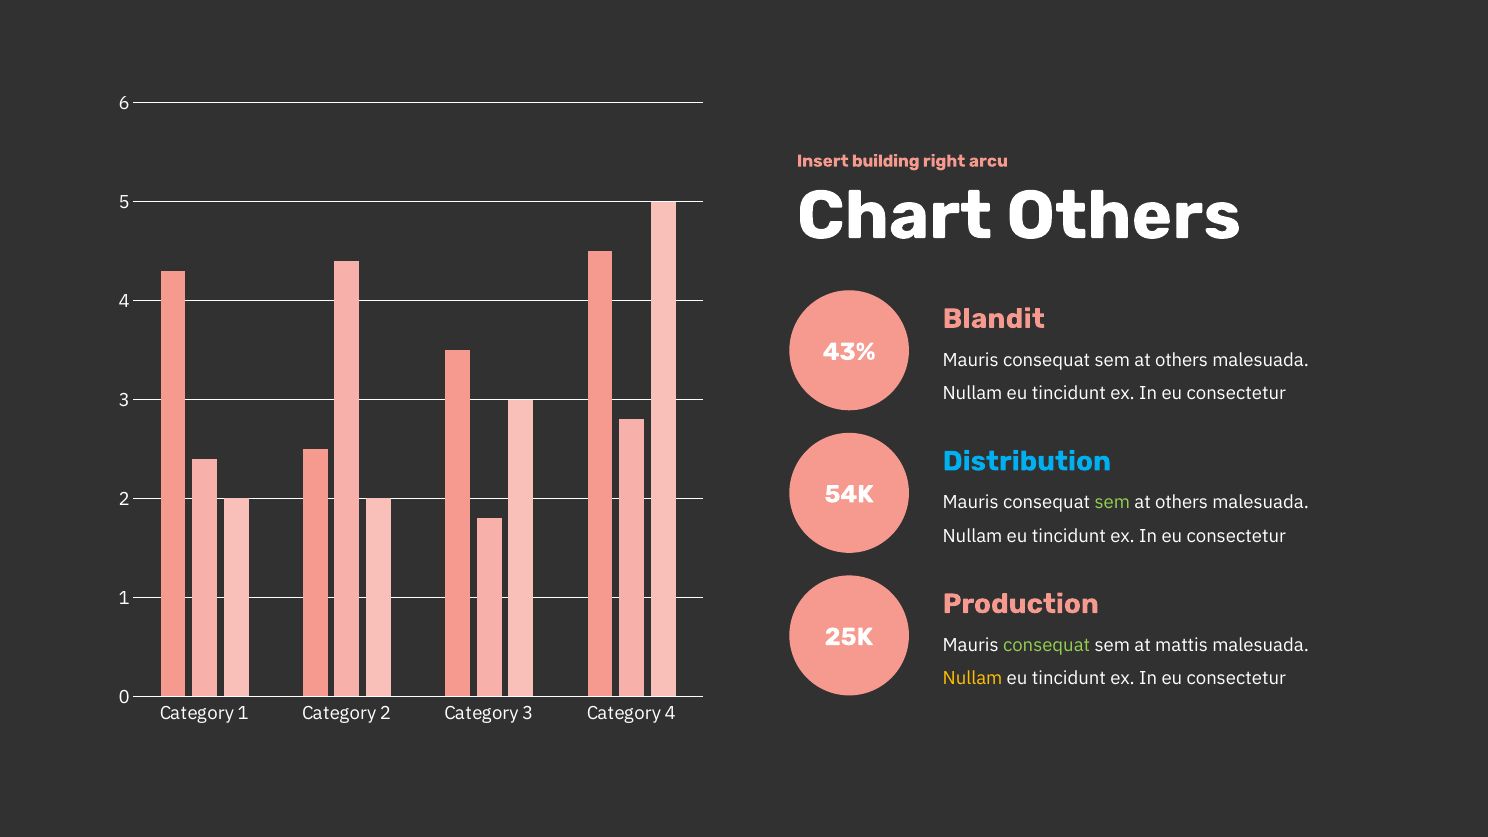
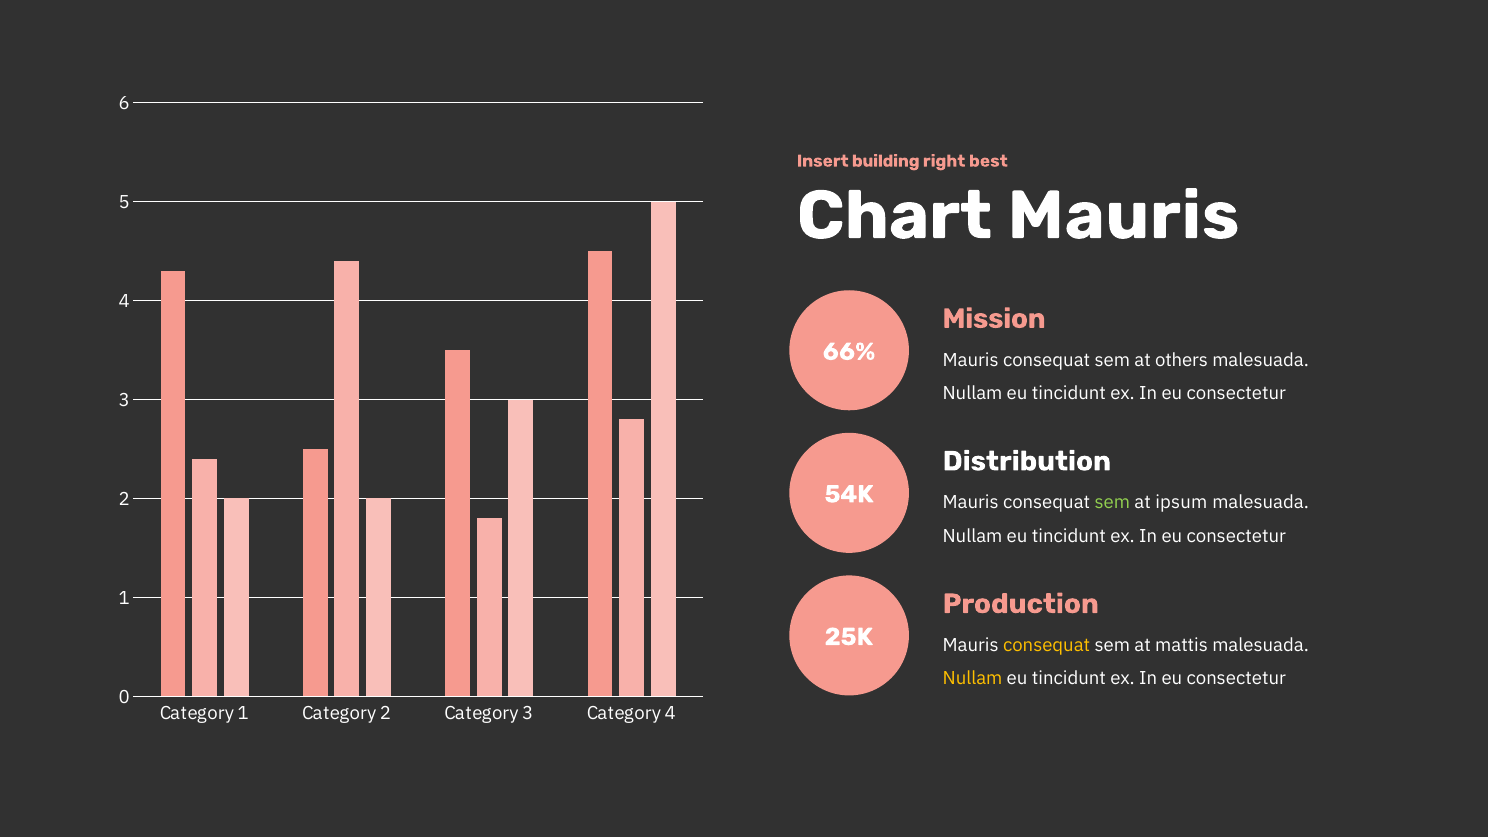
arcu: arcu -> best
Chart Others: Others -> Mauris
Blandit: Blandit -> Mission
43%: 43% -> 66%
Distribution colour: light blue -> white
others at (1182, 503): others -> ipsum
consequat at (1047, 645) colour: light green -> yellow
